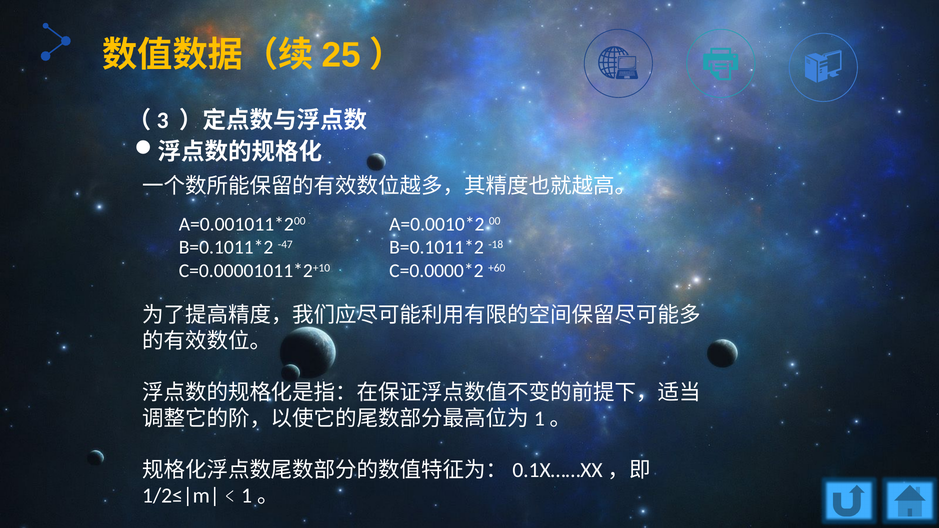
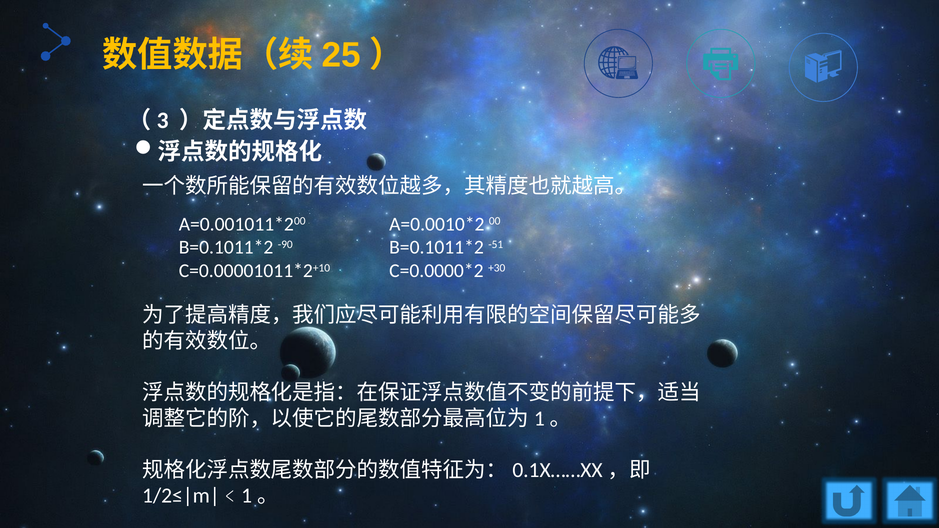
-47: -47 -> -90
-18: -18 -> -51
+60: +60 -> +30
